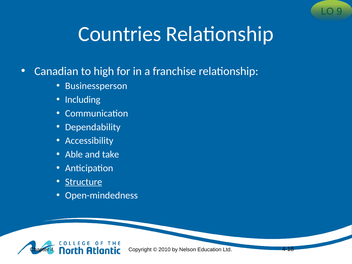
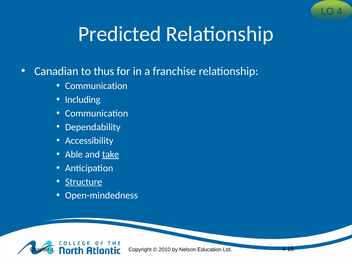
LO 9: 9 -> 4
Countries: Countries -> Predicted
high: high -> thus
Businessperson at (96, 86): Businessperson -> Communication
take underline: none -> present
